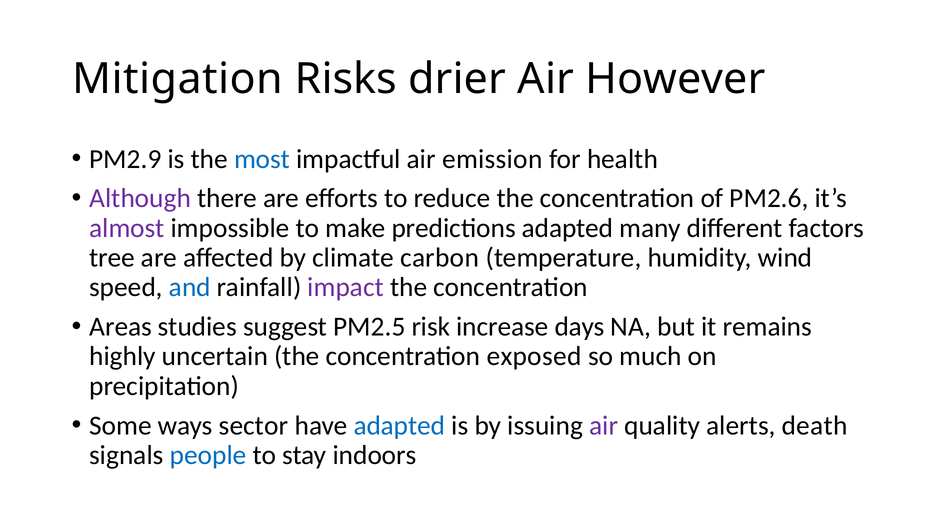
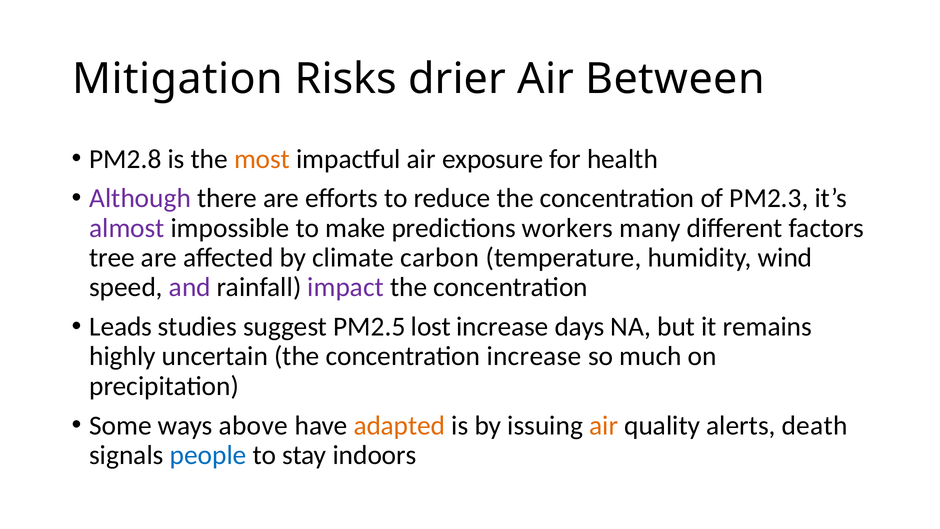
However: However -> Between
PM2.9: PM2.9 -> PM2.8
most colour: blue -> orange
emission: emission -> exposure
PM2.6: PM2.6 -> PM2.3
predictions adapted: adapted -> workers
and colour: blue -> purple
Areas: Areas -> Leads
risk: risk -> lost
concentration exposed: exposed -> increase
sector: sector -> above
adapted at (399, 425) colour: blue -> orange
air at (604, 425) colour: purple -> orange
